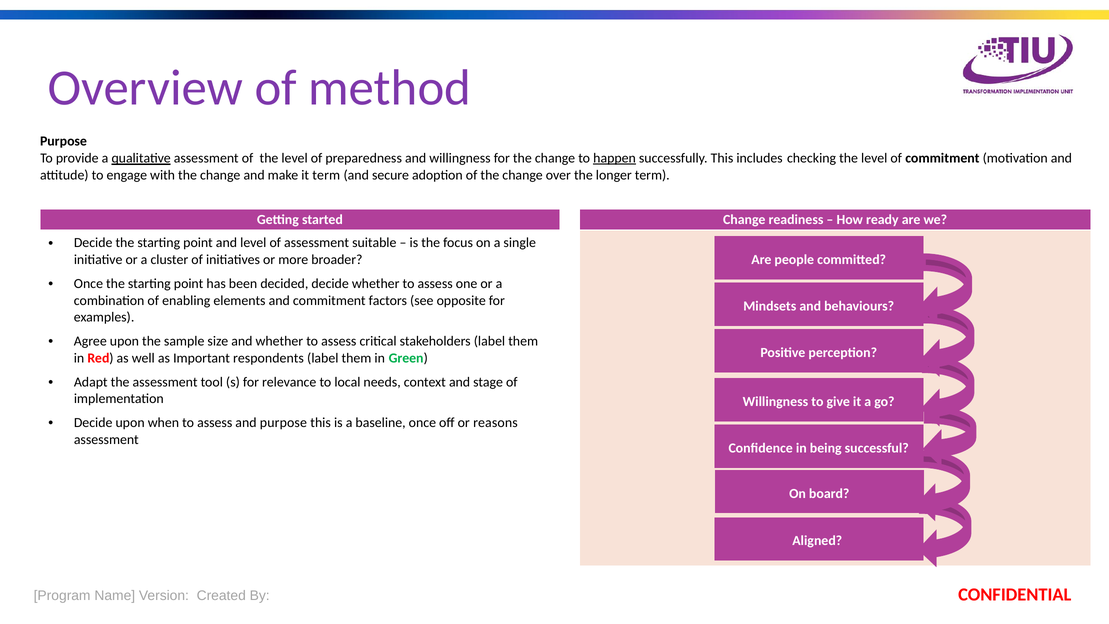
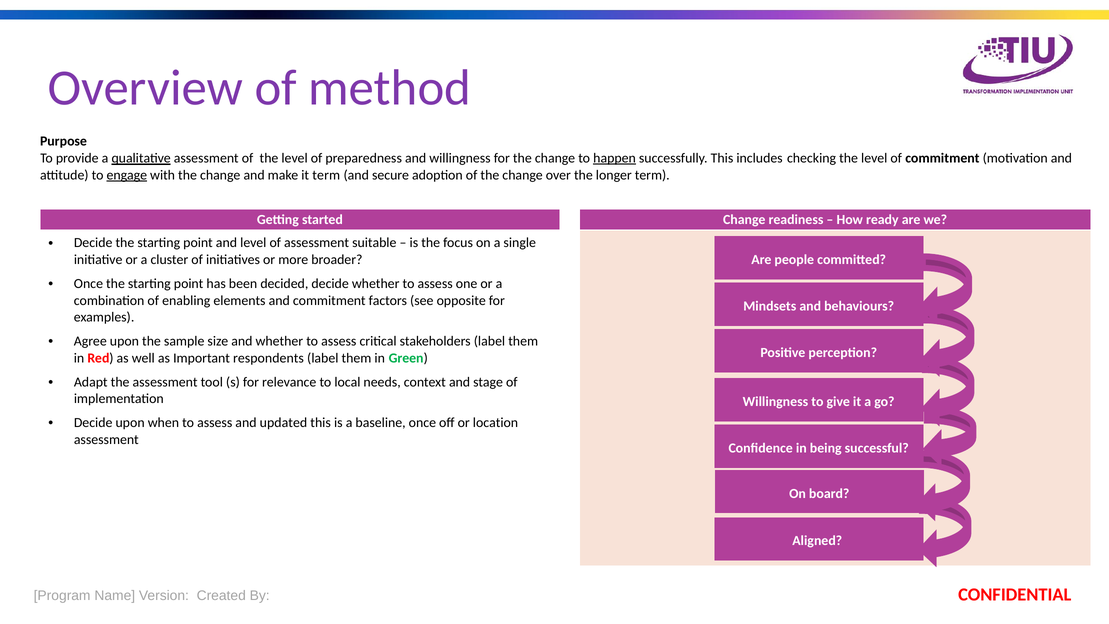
engage underline: none -> present
and purpose: purpose -> updated
reasons: reasons -> location
